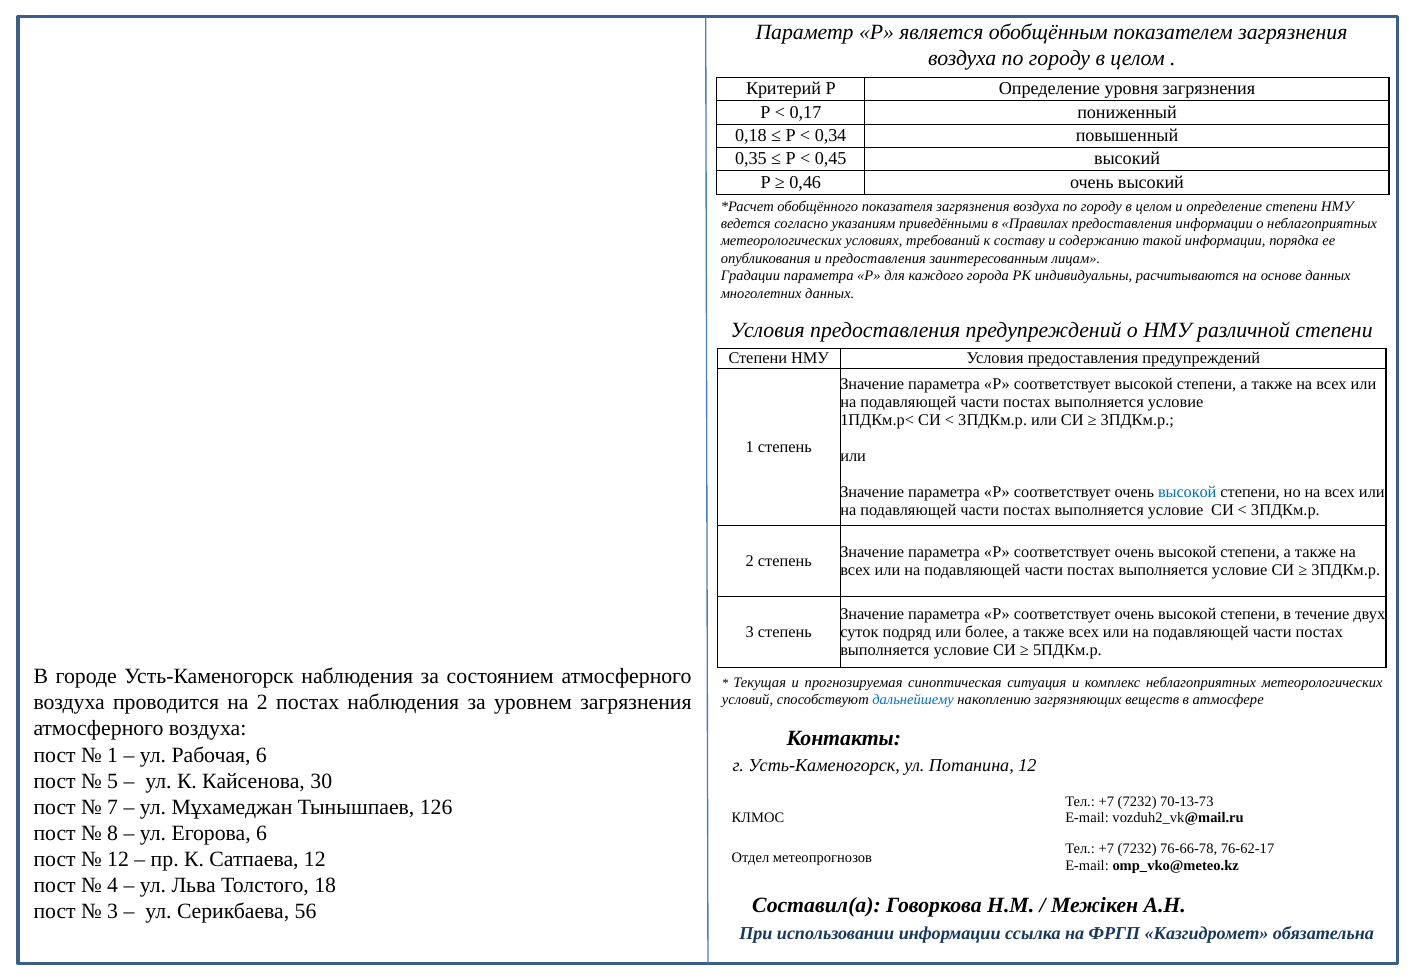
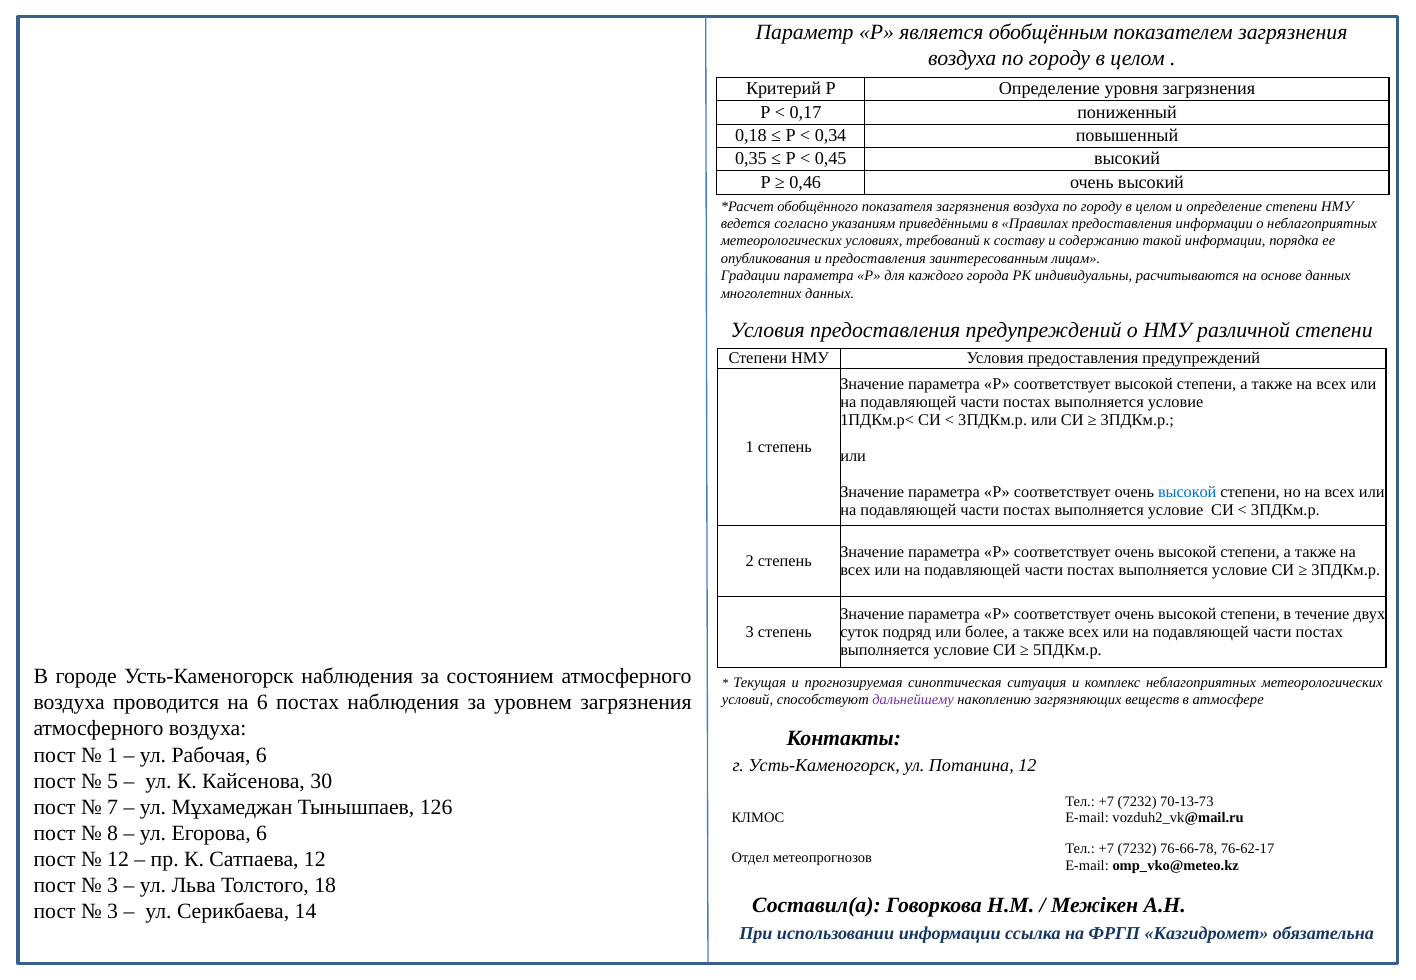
на 2: 2 -> 6
дальнейшему colour: blue -> purple
4 at (113, 886): 4 -> 3
56: 56 -> 14
